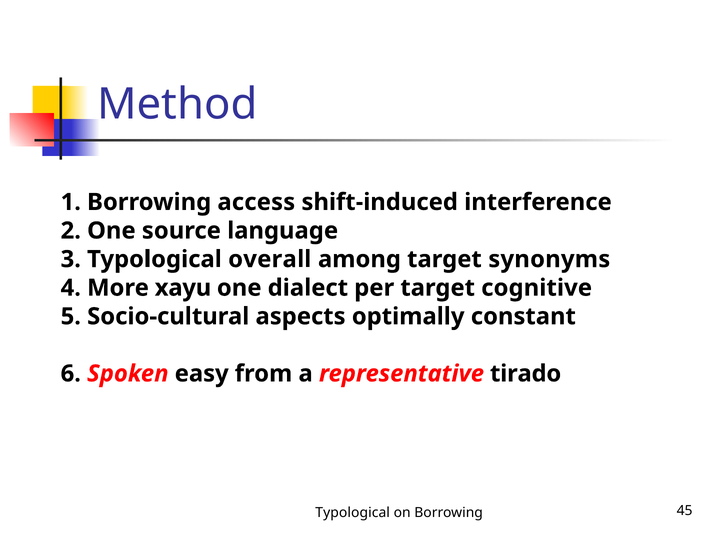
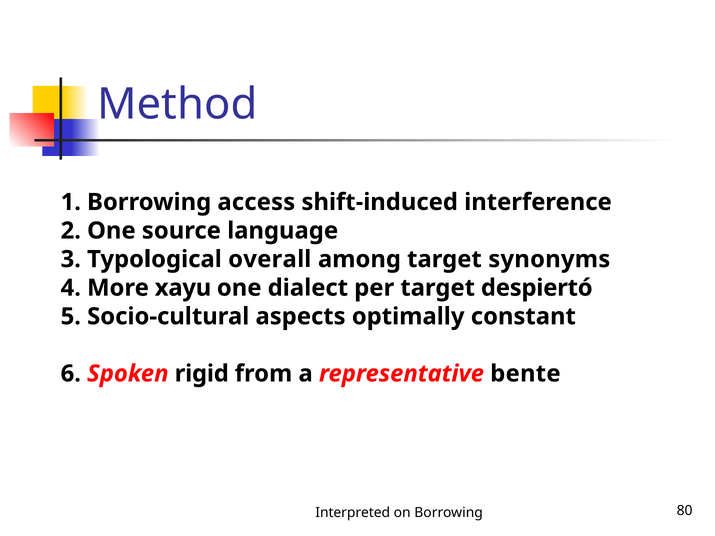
cognitive: cognitive -> despiertó
easy: easy -> rigid
tirado: tirado -> bente
Typological at (353, 513): Typological -> Interpreted
45: 45 -> 80
